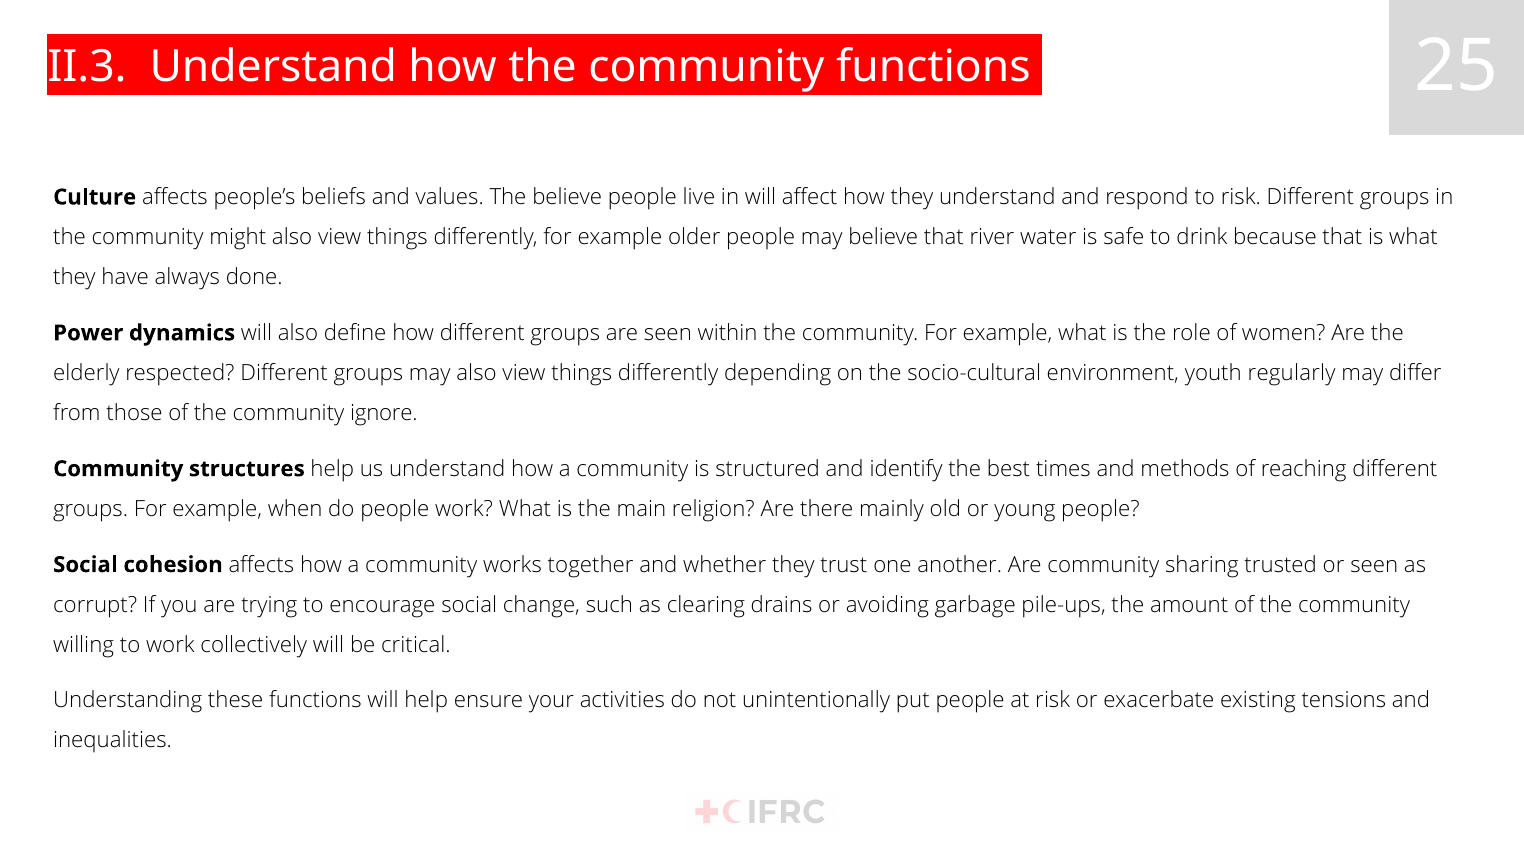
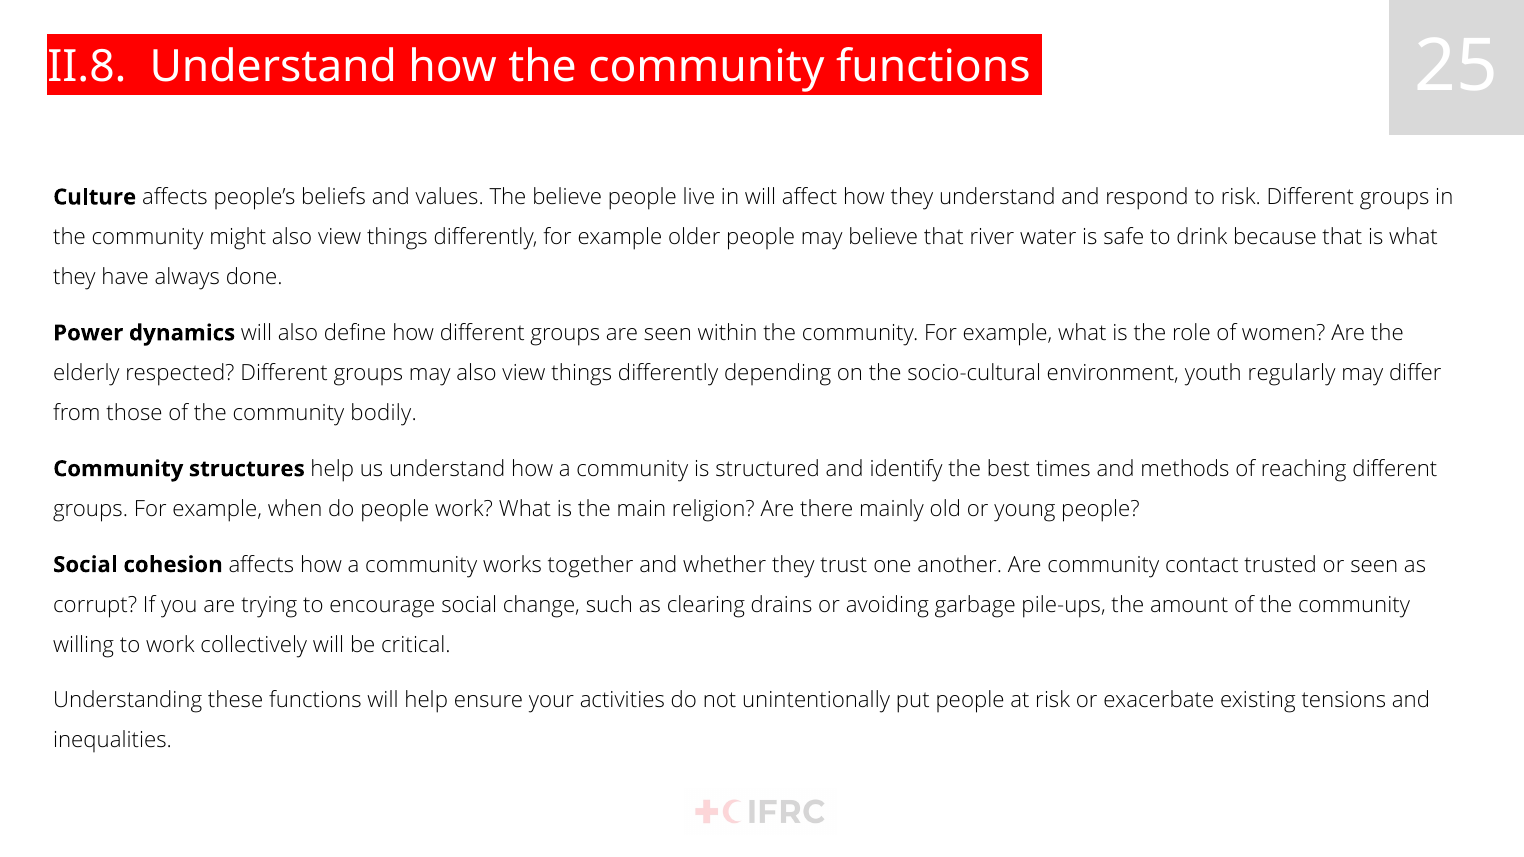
II.3: II.3 -> II.8
ignore: ignore -> bodily
sharing: sharing -> contact
